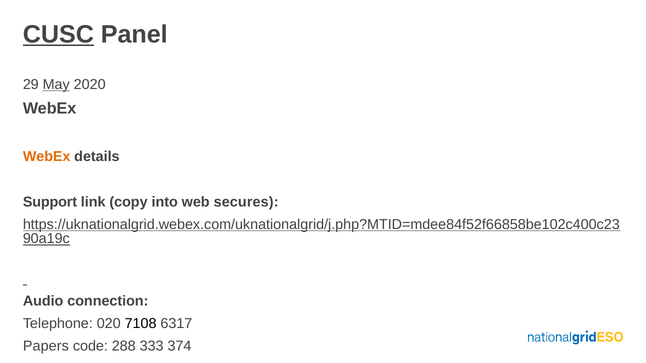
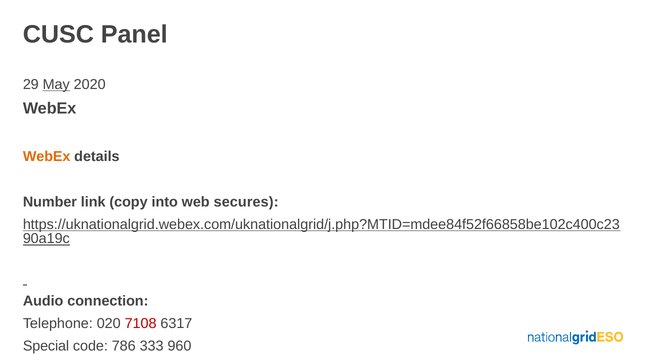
CUSC underline: present -> none
Support: Support -> Number
7108 colour: black -> red
Papers: Papers -> Special
288: 288 -> 786
374: 374 -> 960
